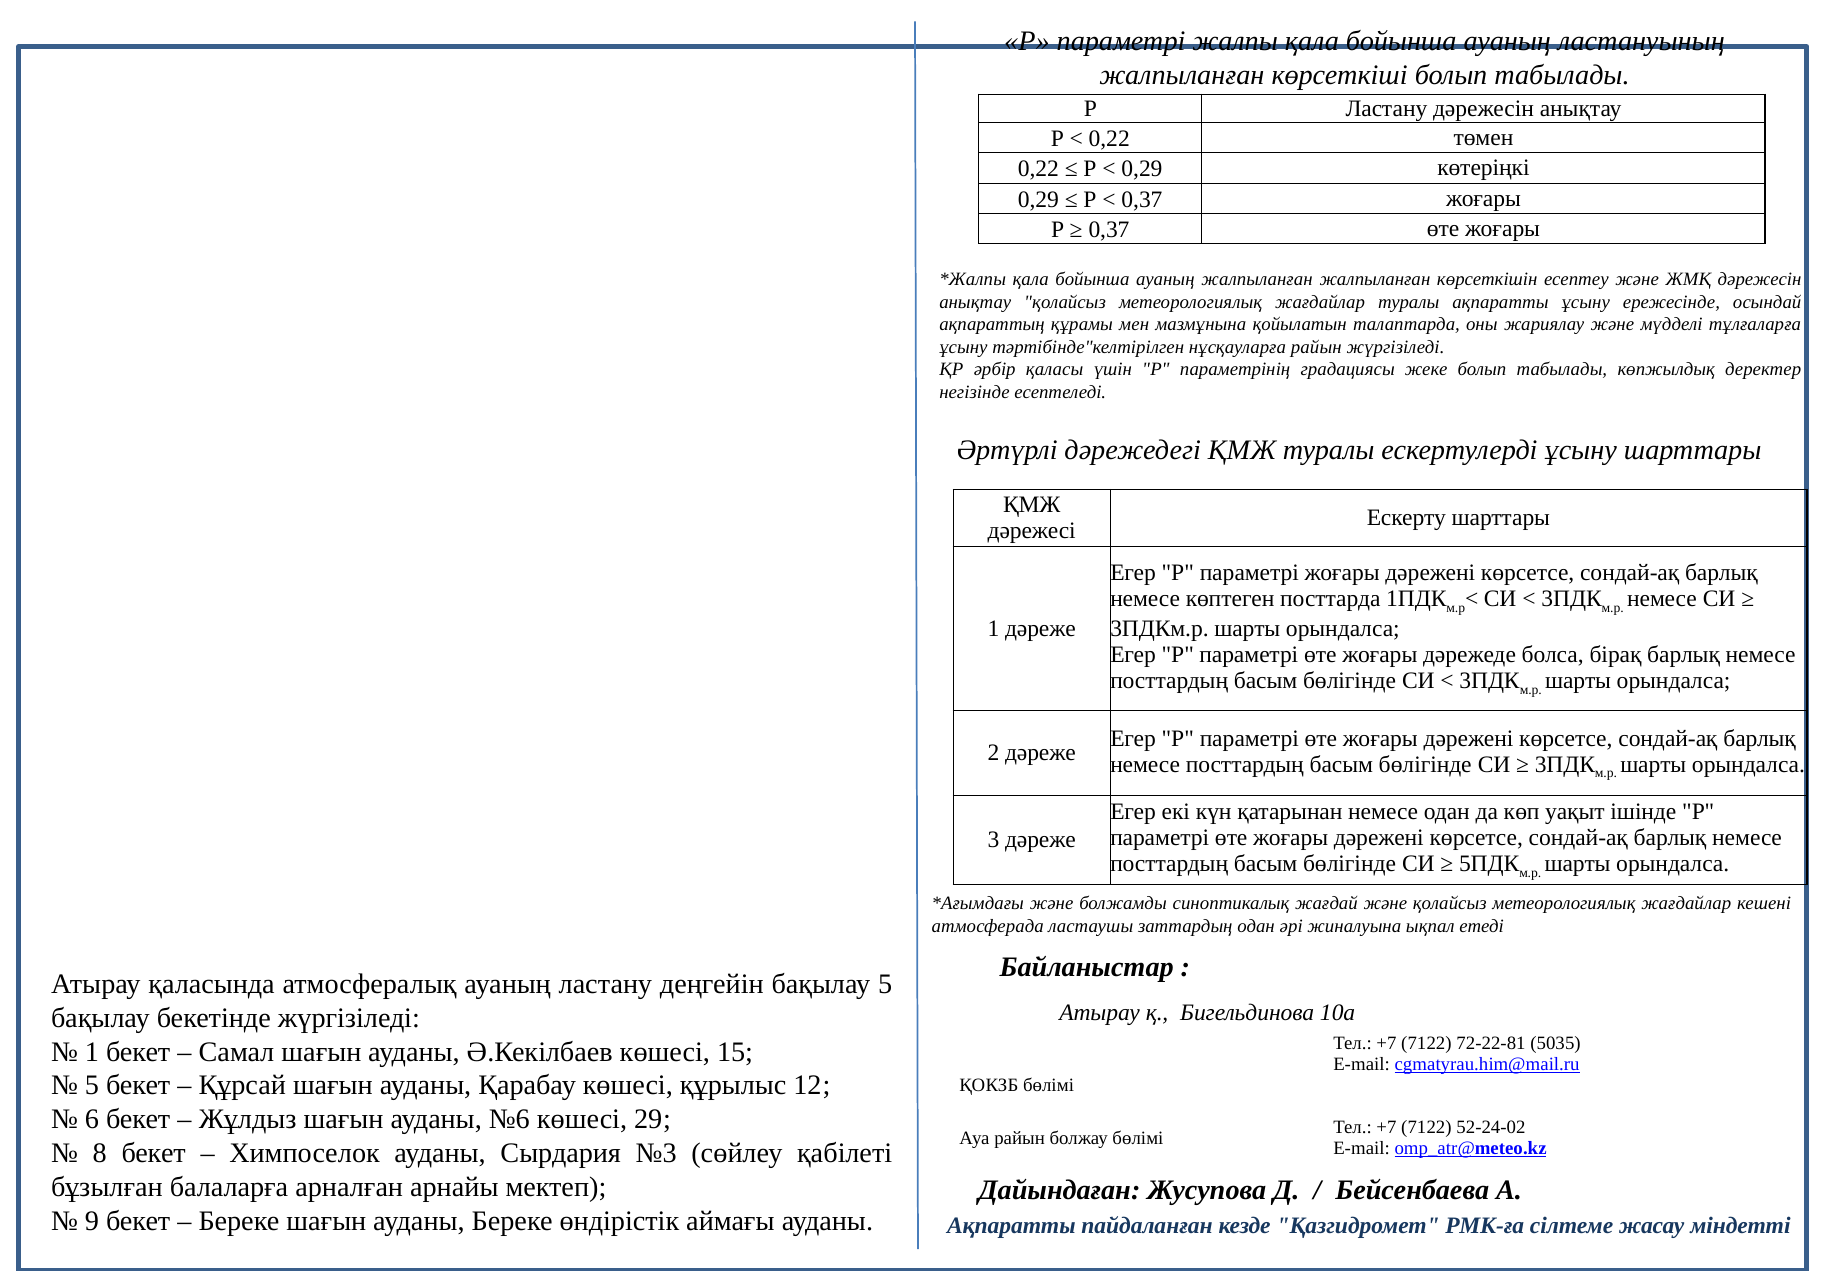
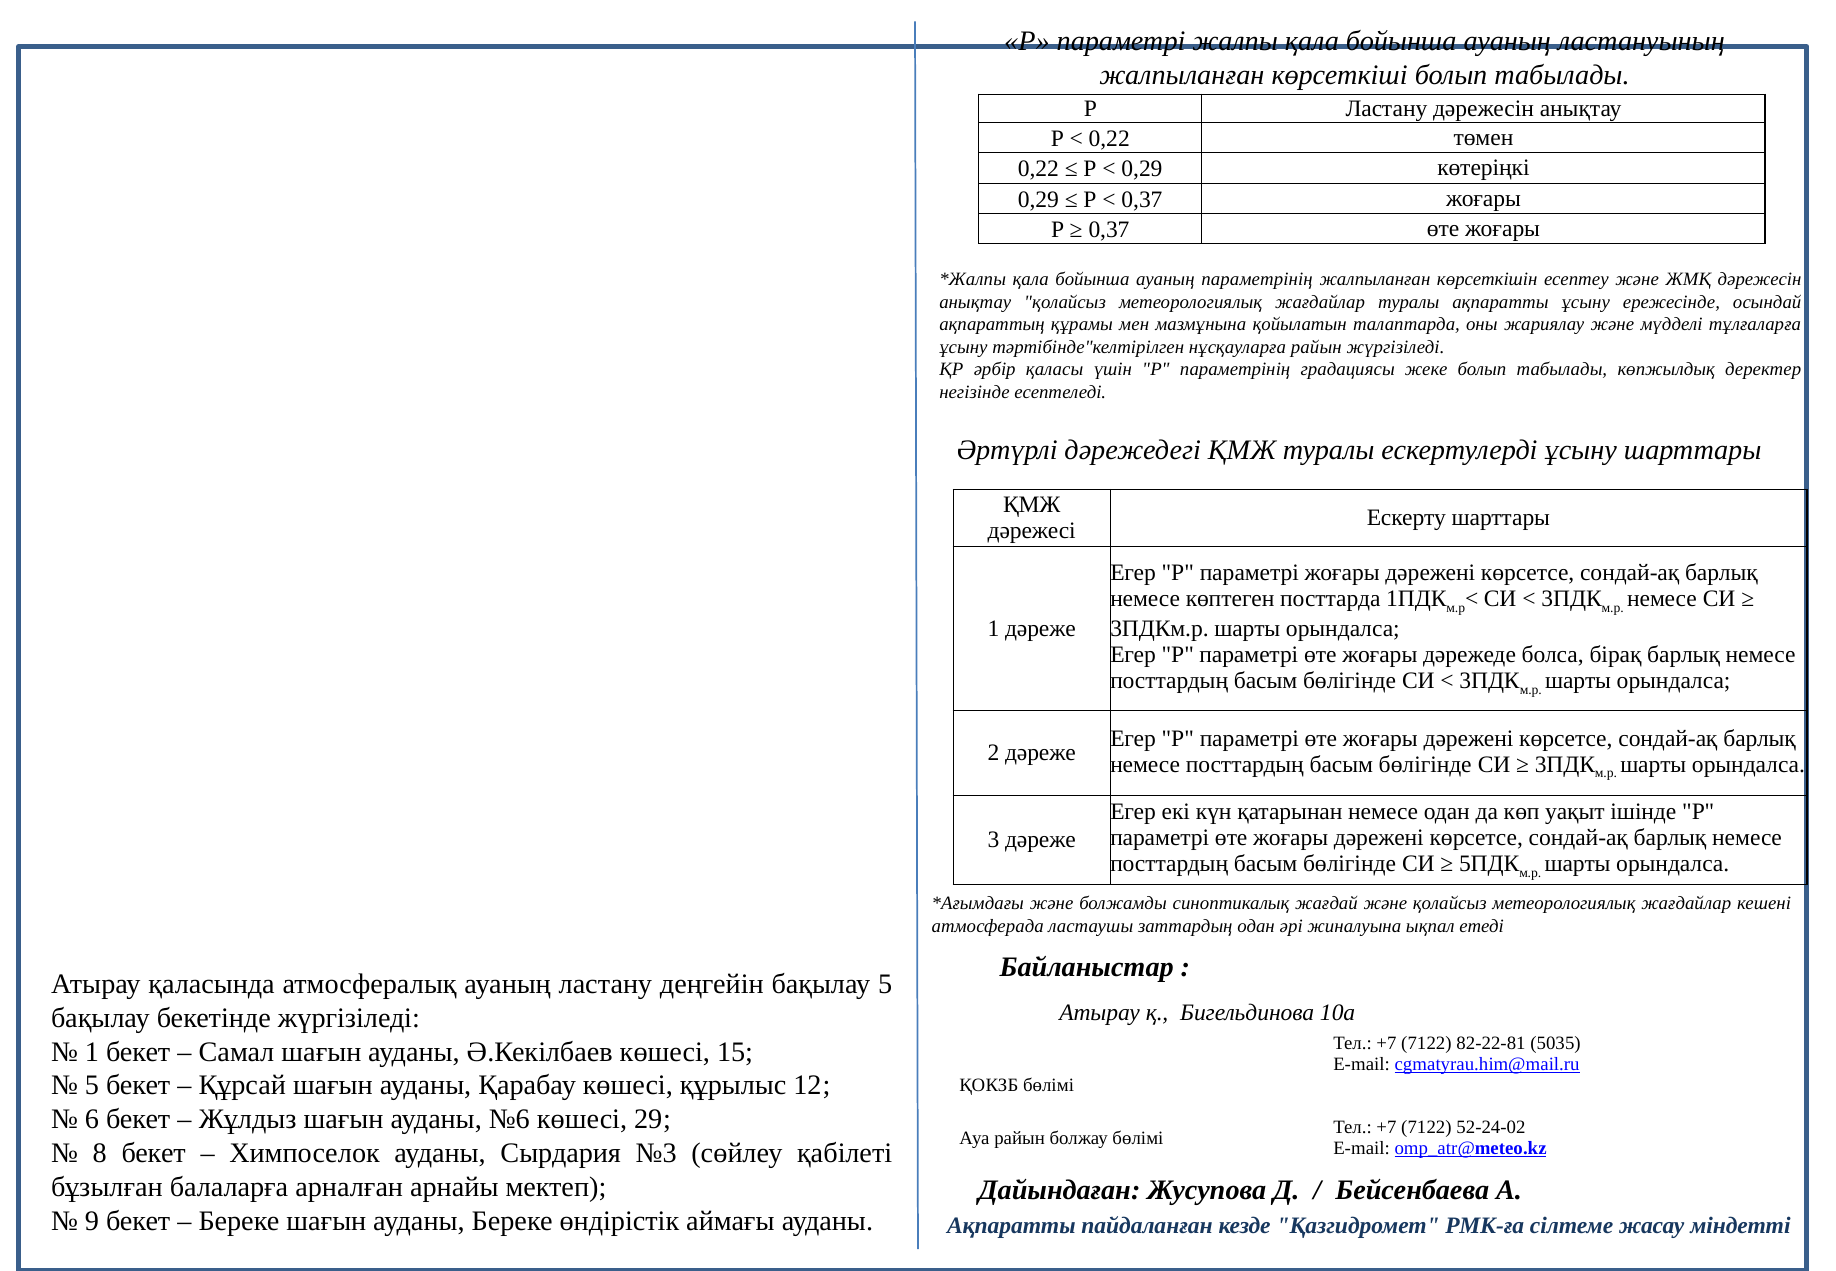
ауаның жалпыланған: жалпыланған -> параметрінің
72-22-81: 72-22-81 -> 82-22-81
